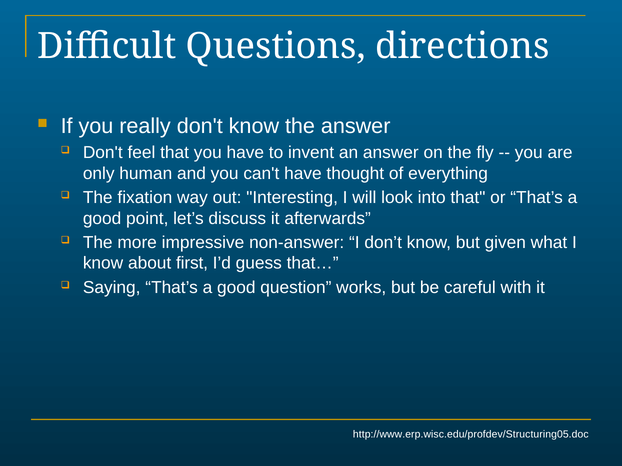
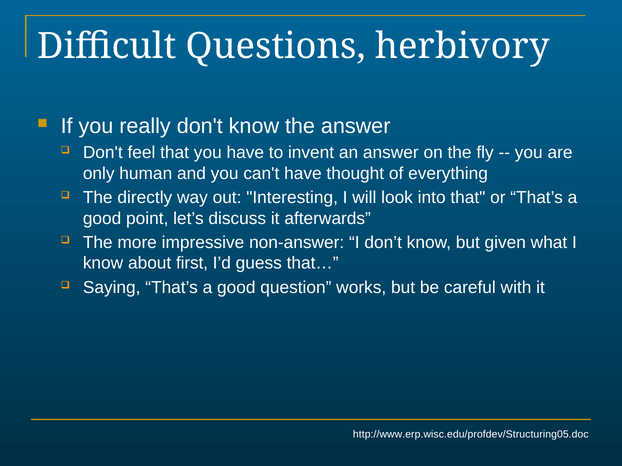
directions: directions -> herbivory
fixation: fixation -> directly
